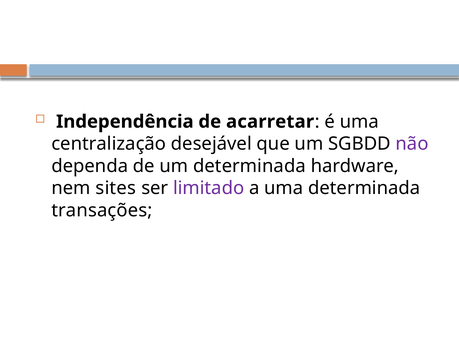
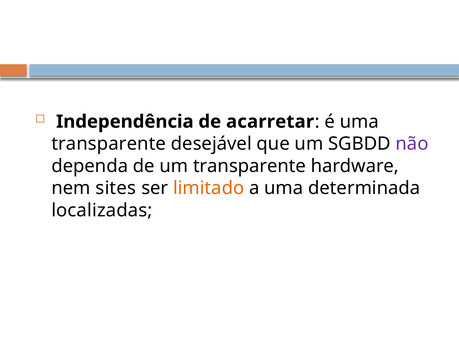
centralização at (109, 144): centralização -> transparente
um determinada: determinada -> transparente
limitado colour: purple -> orange
transações: transações -> localizadas
